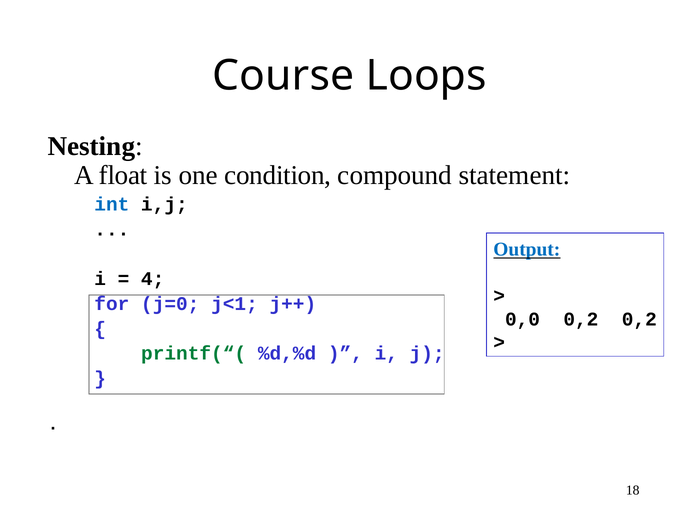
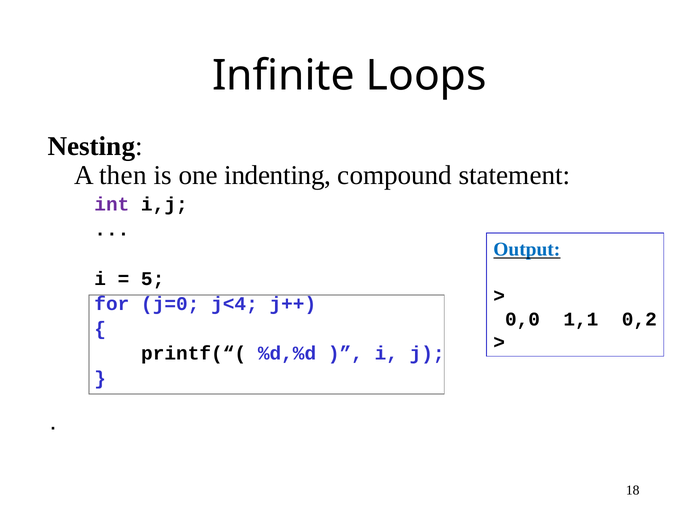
Course: Course -> Infinite
float: float -> then
condition: condition -> indenting
int colour: blue -> purple
4: 4 -> 5
j<1: j<1 -> j<4
0,0 0,2: 0,2 -> 1,1
printf(“( colour: green -> black
